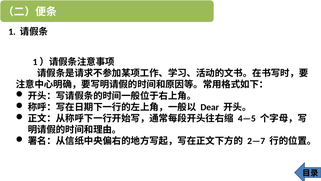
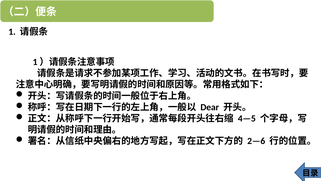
2—7: 2—7 -> 2—6
